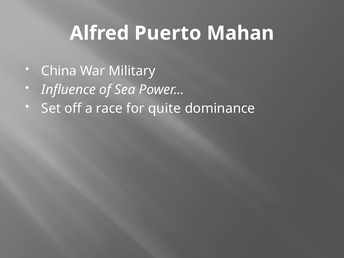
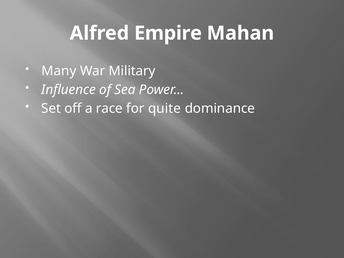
Puerto: Puerto -> Empire
China: China -> Many
